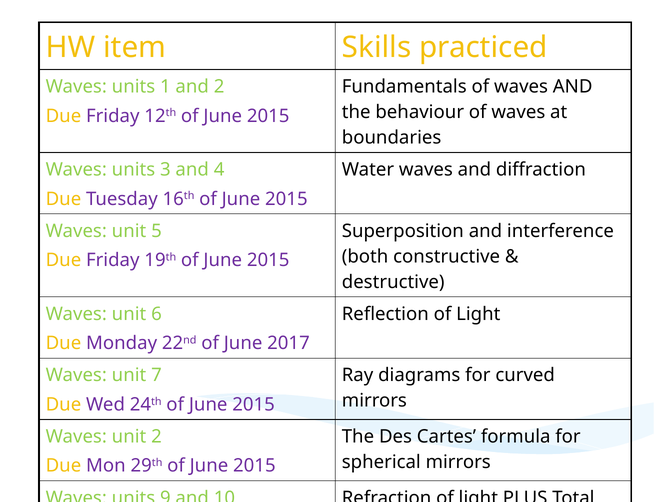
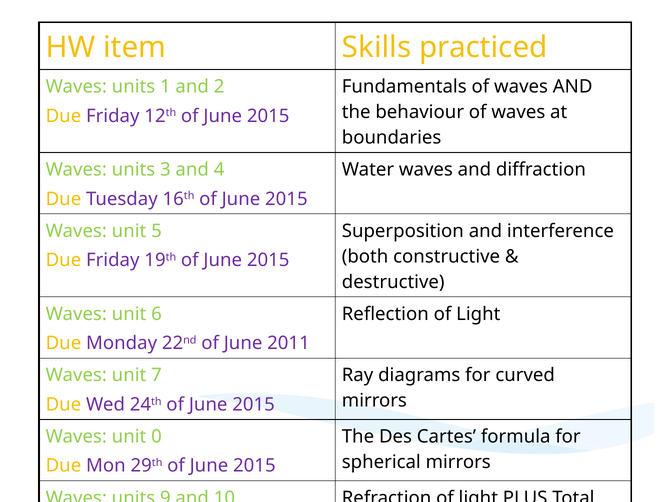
2017: 2017 -> 2011
unit 2: 2 -> 0
